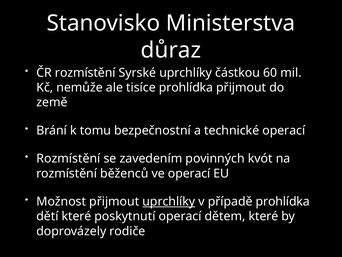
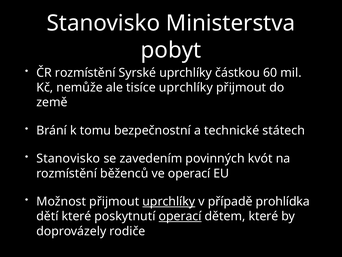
důraz: důraz -> pobyt
tisíce prohlídka: prohlídka -> uprchlíky
technické operací: operací -> státech
Rozmístění at (68, 158): Rozmístění -> Stanovisko
operací at (180, 216) underline: none -> present
